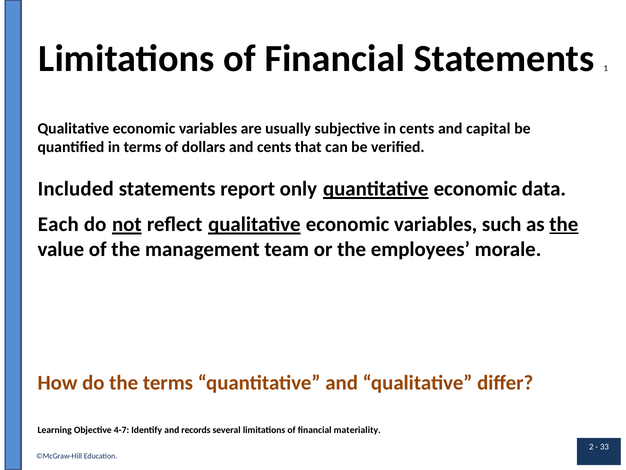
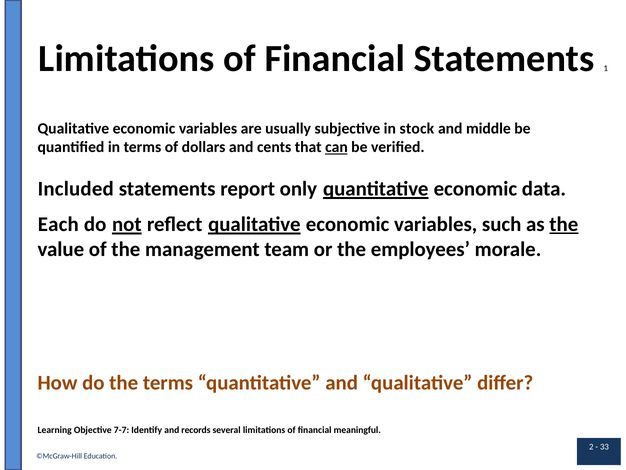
in cents: cents -> stock
capital: capital -> middle
can underline: none -> present
4-7: 4-7 -> 7-7
materiality: materiality -> meaningful
